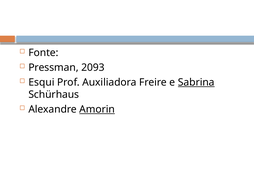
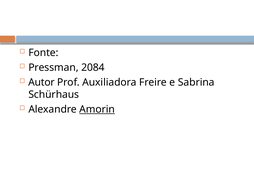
2093: 2093 -> 2084
Esqui: Esqui -> Autor
Sabrina underline: present -> none
